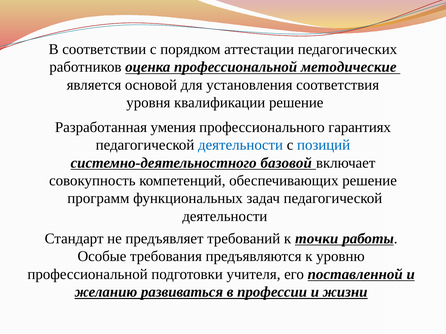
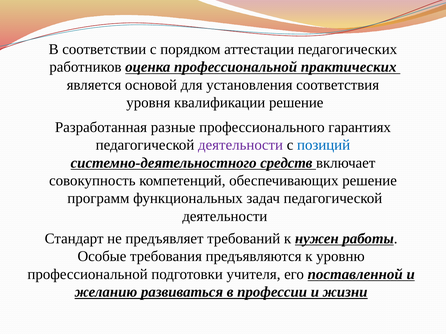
методические: методические -> практических
умения: умения -> разные
деятельности at (241, 145) colour: blue -> purple
базовой: базовой -> средств
точки: точки -> нужен
